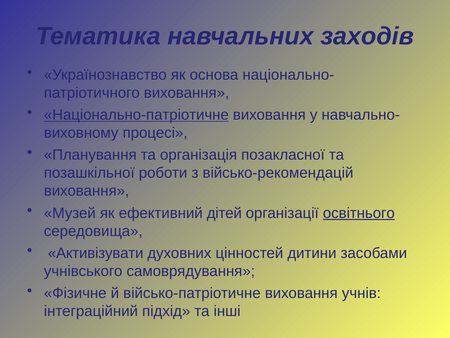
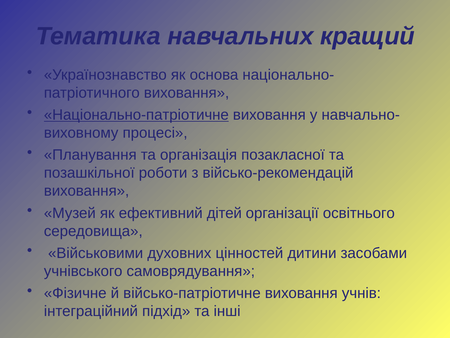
заходів: заходів -> кращий
освітнього underline: present -> none
Активізувати: Активізувати -> Військовими
